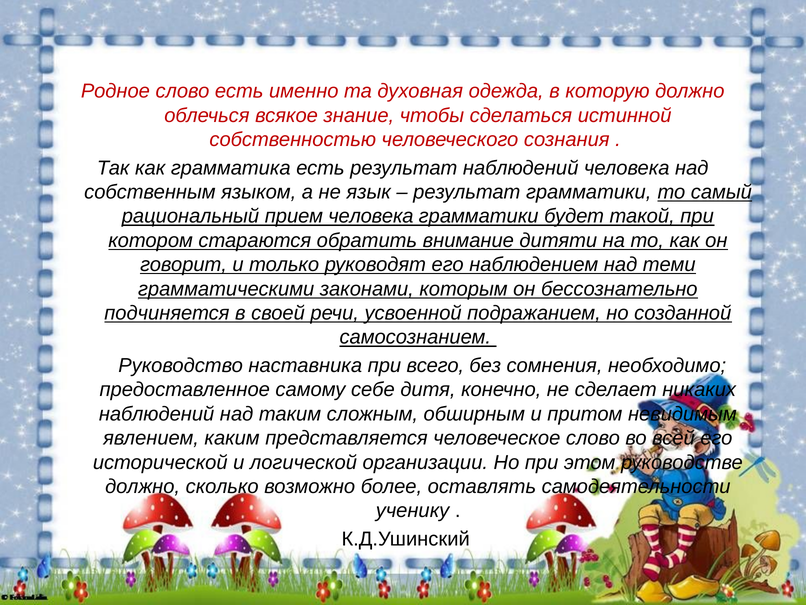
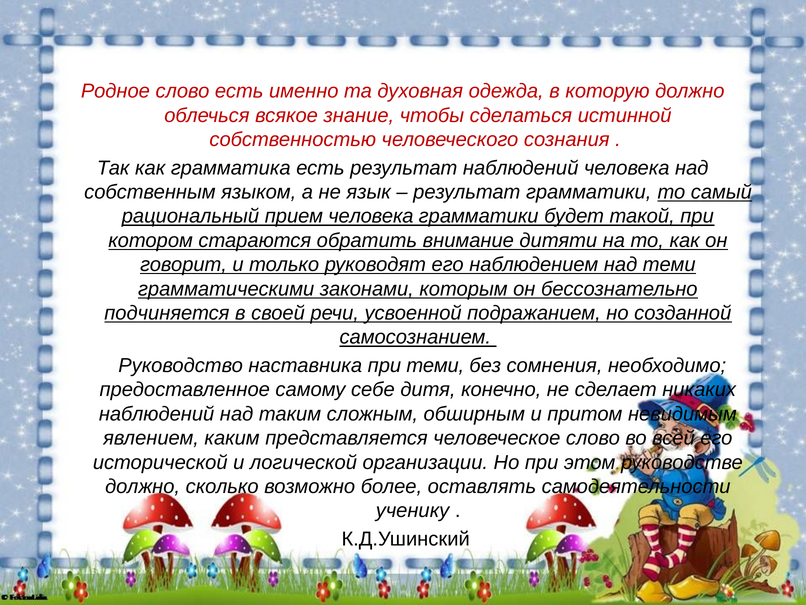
при всего: всего -> теми
